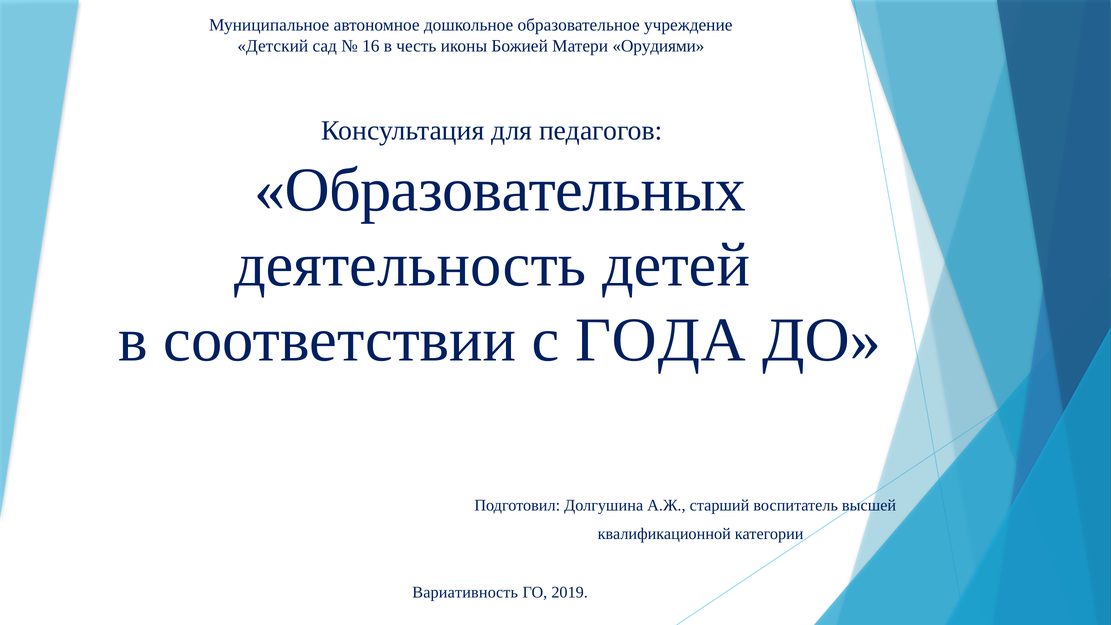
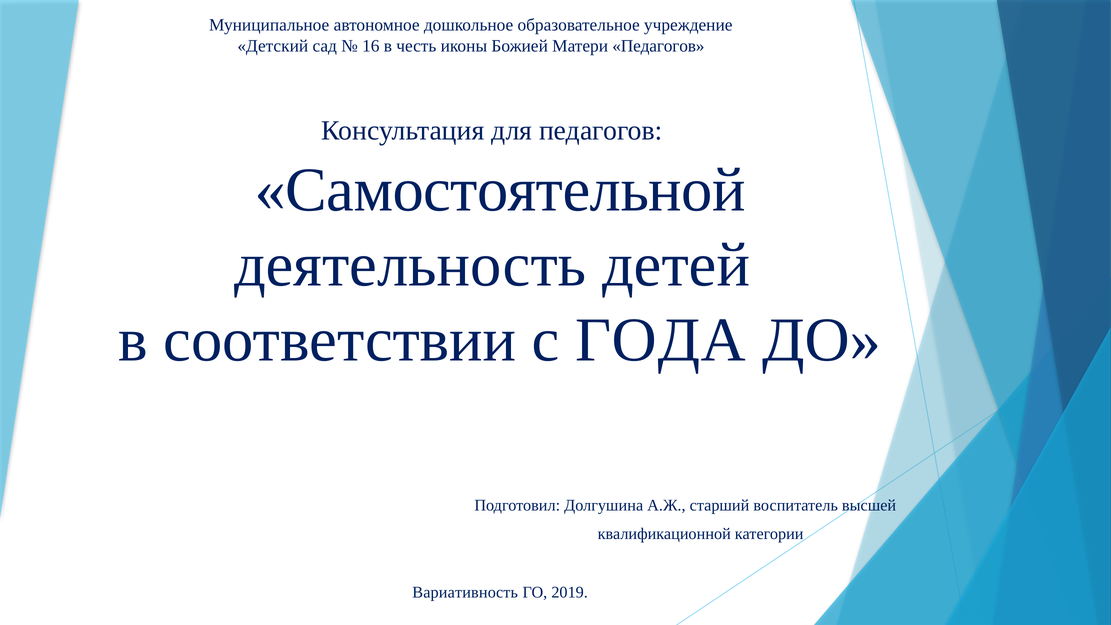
Матери Орудиями: Орудиями -> Педагогов
Образовательных: Образовательных -> Самостоятельной
